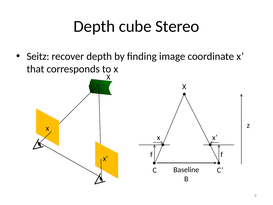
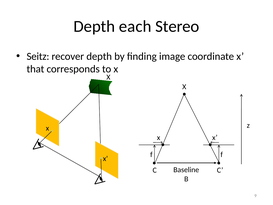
cube: cube -> each
